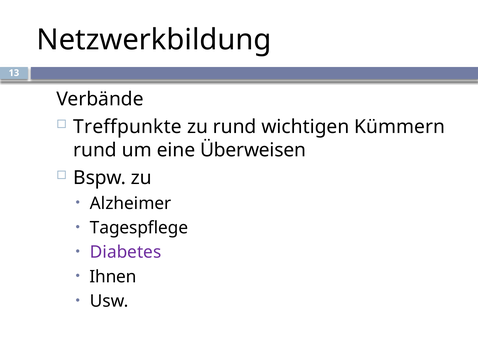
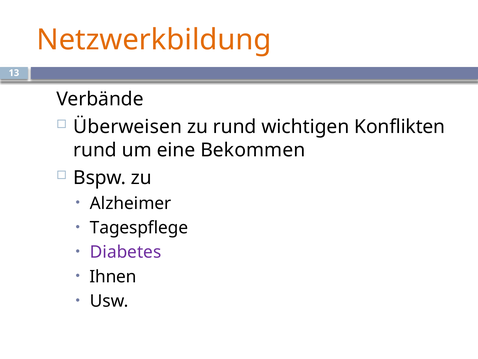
Netzwerkbildung colour: black -> orange
Treffpunkte: Treffpunkte -> Überweisen
Kümmern: Kümmern -> Konflikten
Überweisen: Überweisen -> Bekommen
